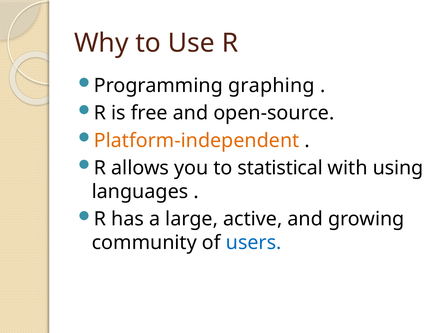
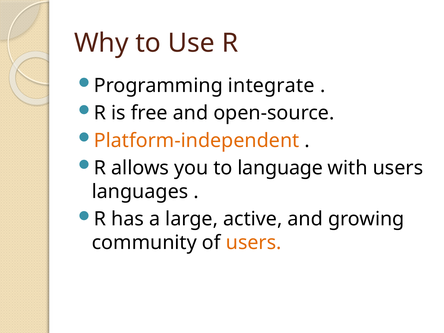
graphing: graphing -> integrate
statistical: statistical -> language
with using: using -> users
users at (254, 243) colour: blue -> orange
